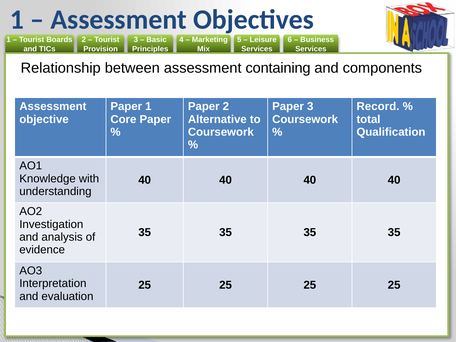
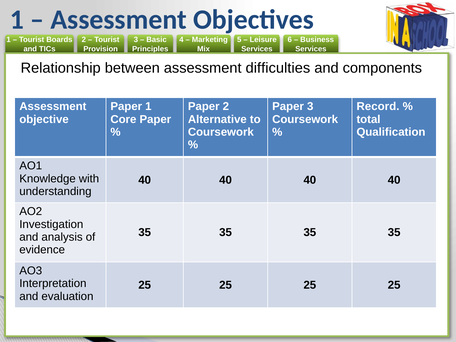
containing: containing -> difficulties
